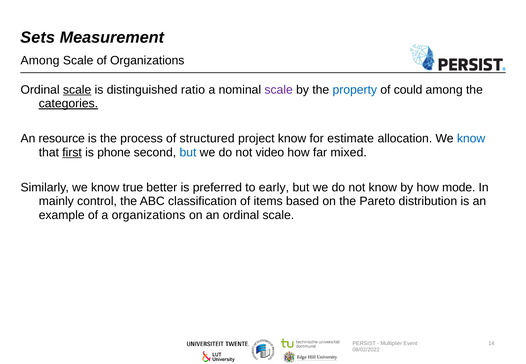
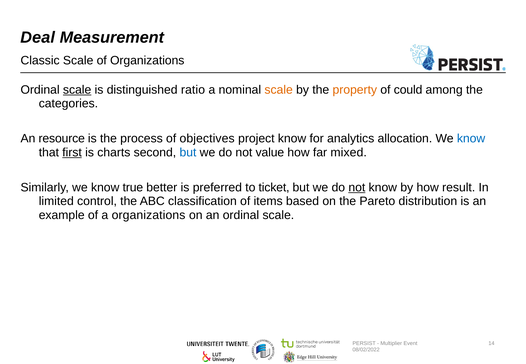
Sets: Sets -> Deal
Among at (40, 60): Among -> Classic
scale at (279, 90) colour: purple -> orange
property colour: blue -> orange
categories underline: present -> none
structured: structured -> objectives
estimate: estimate -> analytics
phone: phone -> charts
video: video -> value
early: early -> ticket
not at (357, 187) underline: none -> present
mode: mode -> result
mainly: mainly -> limited
